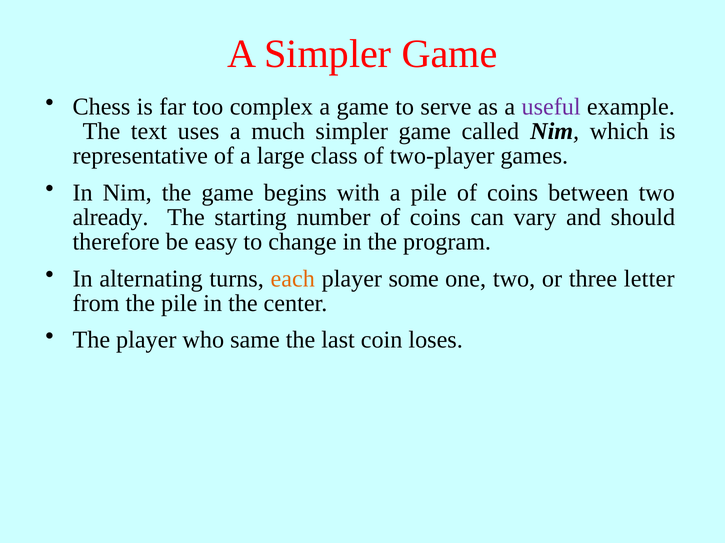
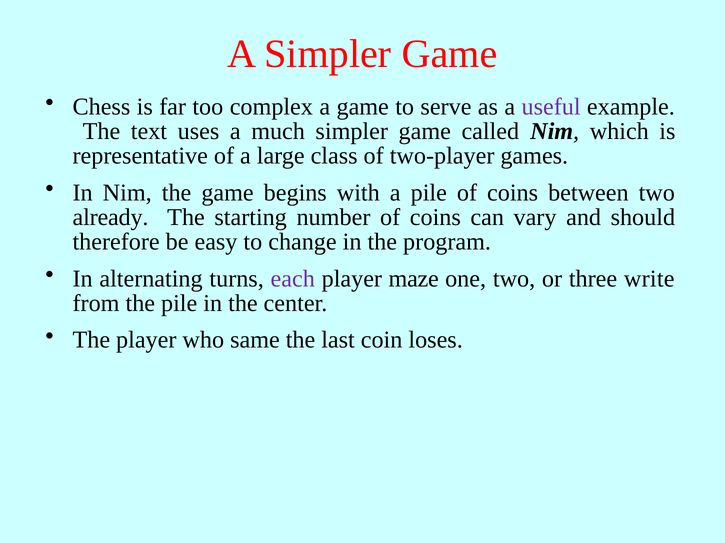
each colour: orange -> purple
some: some -> maze
letter: letter -> write
